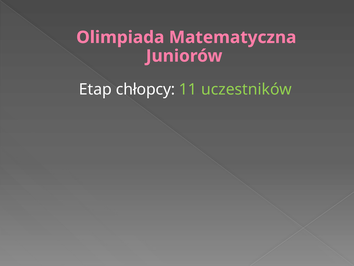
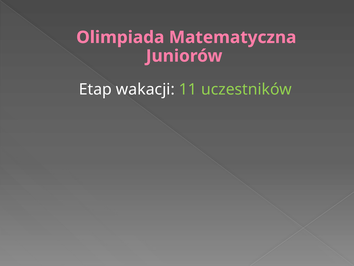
chłopcy: chłopcy -> wakacji
